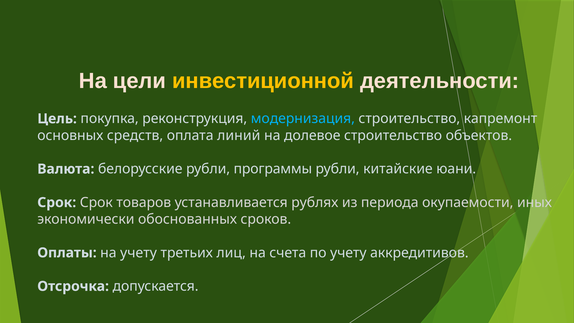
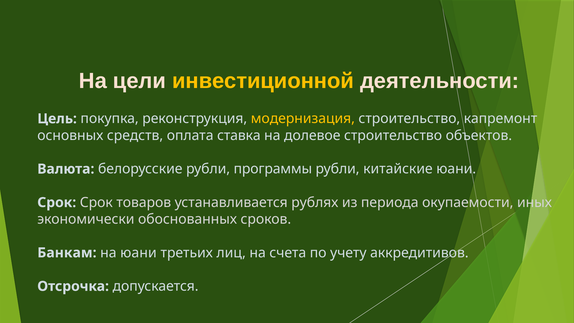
модернизация colour: light blue -> yellow
линий: линий -> ставка
Оплаты: Оплаты -> Банкам
на учету: учету -> юани
